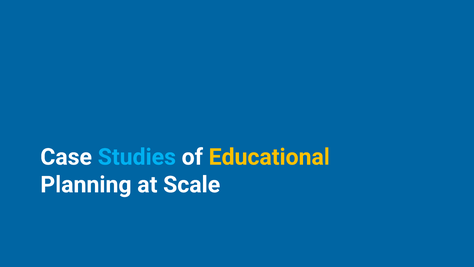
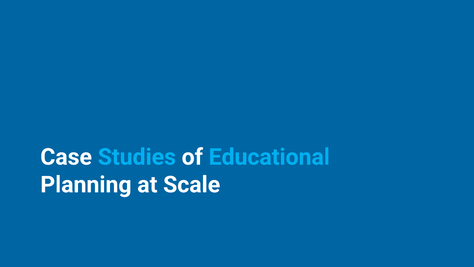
Educational colour: yellow -> light blue
